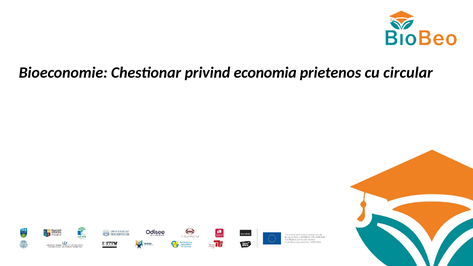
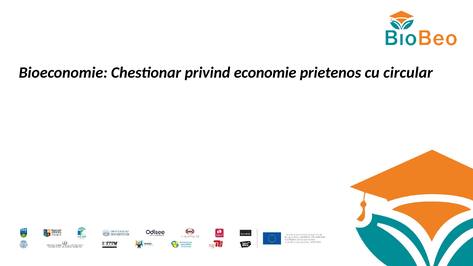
economia: economia -> economie
